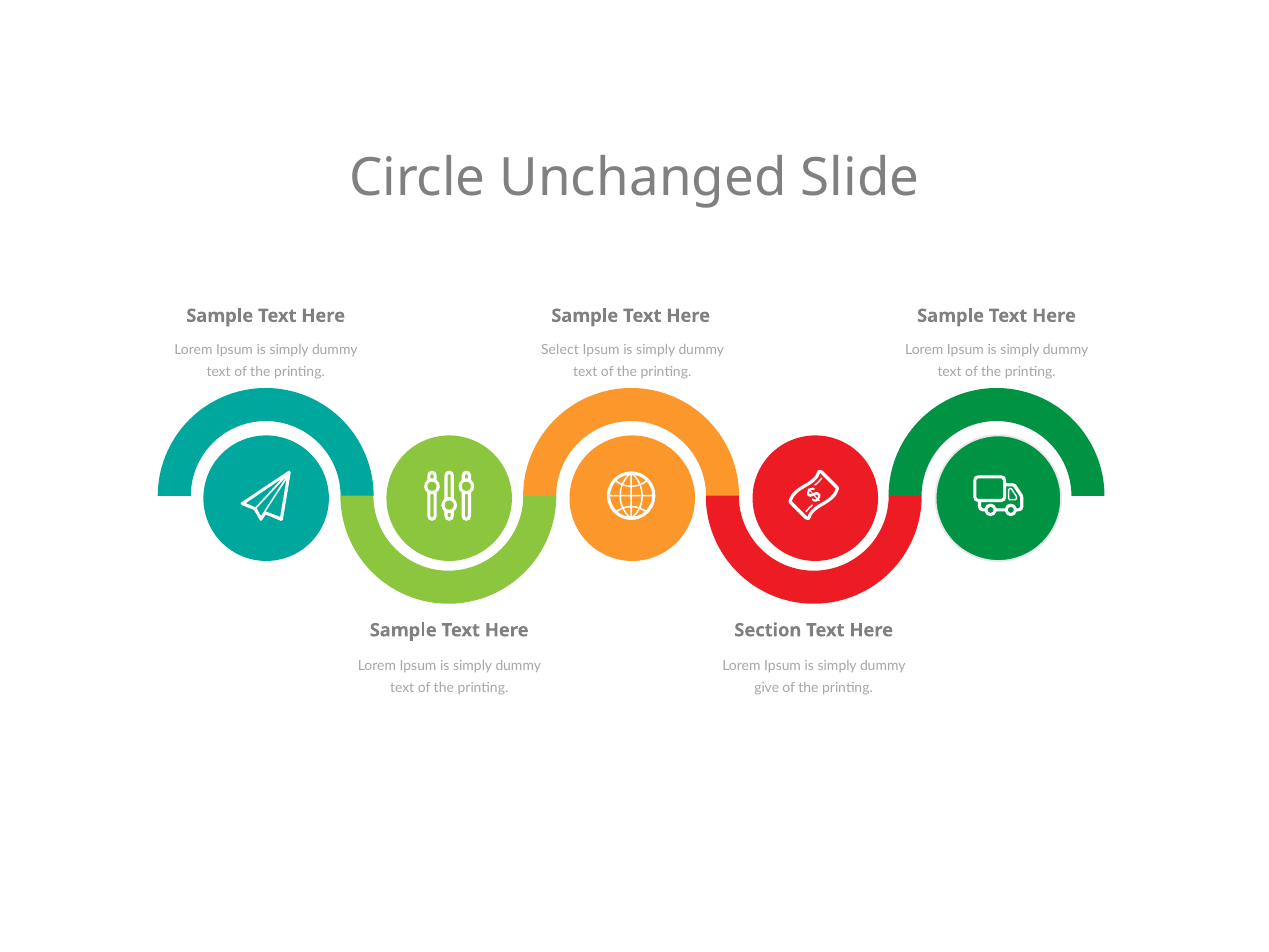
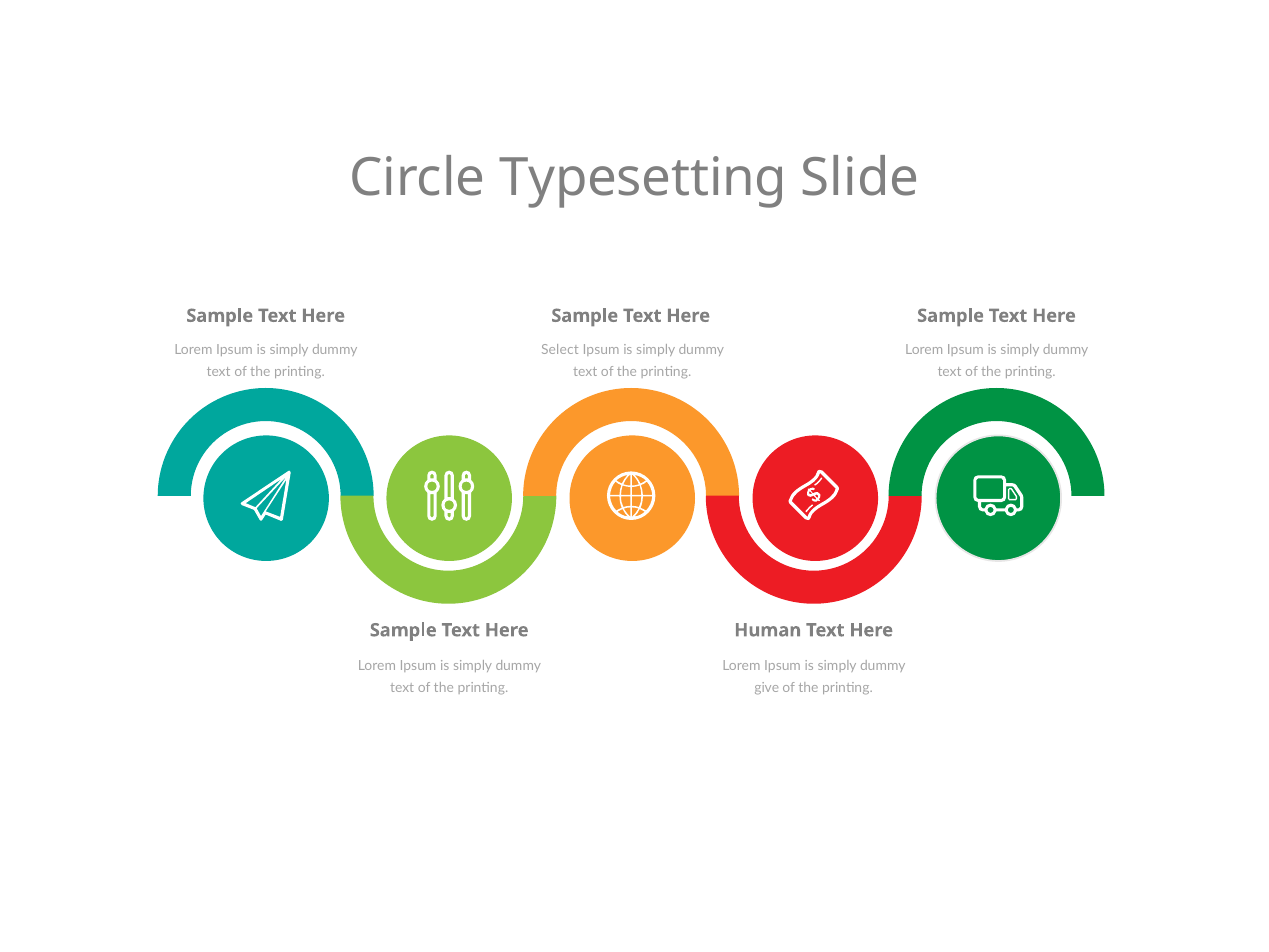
Unchanged: Unchanged -> Typesetting
Section: Section -> Human
